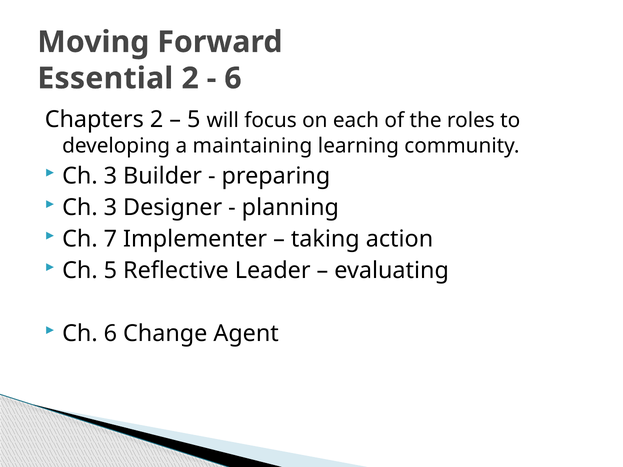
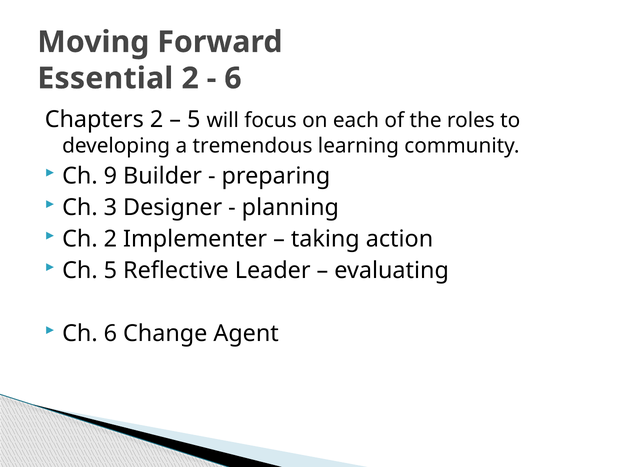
maintaining: maintaining -> tremendous
3 at (110, 176): 3 -> 9
Ch 7: 7 -> 2
